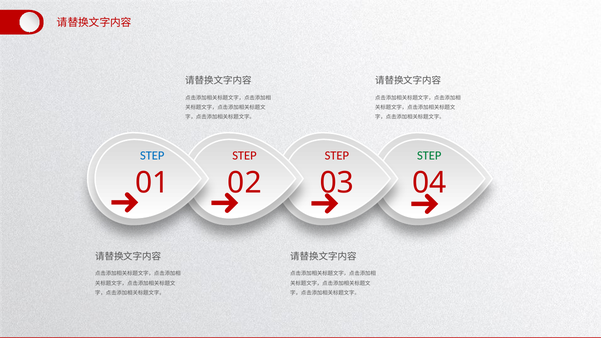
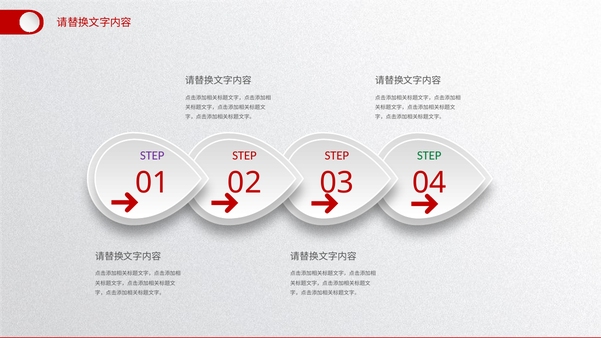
STEP at (152, 156) colour: blue -> purple
